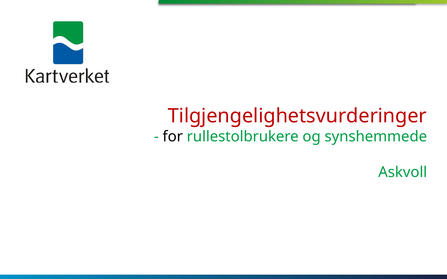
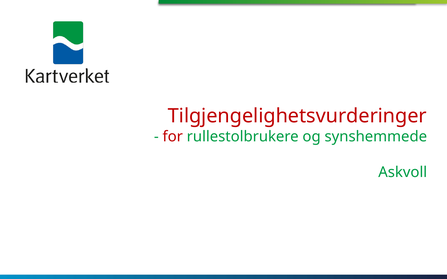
for colour: black -> red
